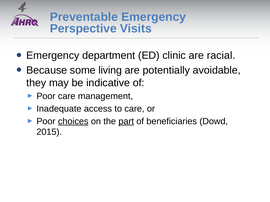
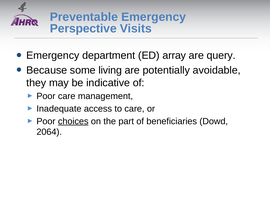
clinic: clinic -> array
racial: racial -> query
part underline: present -> none
2015: 2015 -> 2064
